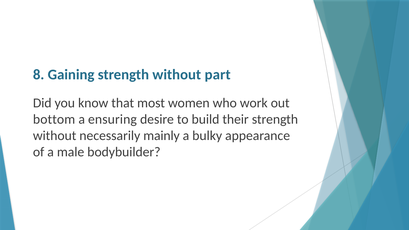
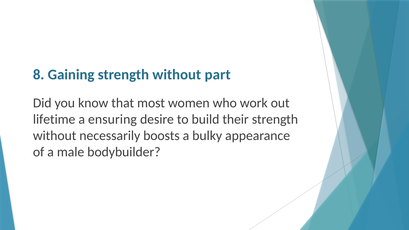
bottom: bottom -> lifetime
mainly: mainly -> boosts
